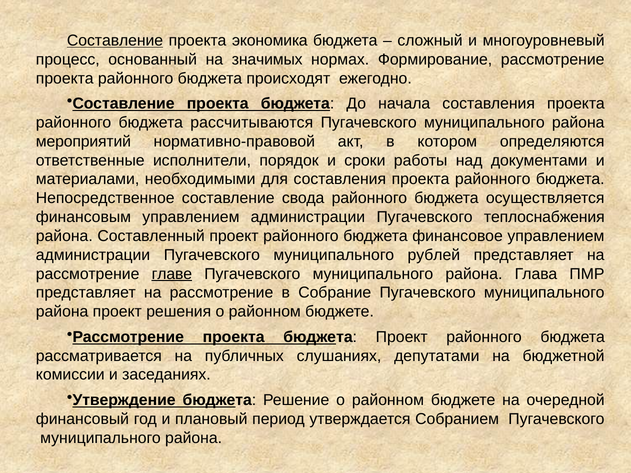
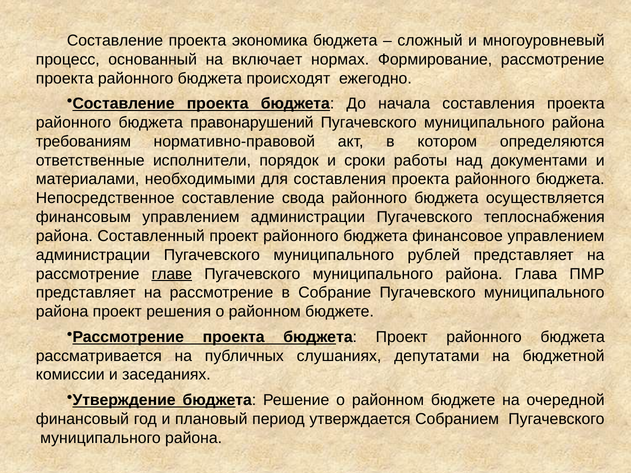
Составление at (115, 41) underline: present -> none
значимых: значимых -> включает
рассчитываются: рассчитываются -> правонарушений
мероприятий: мероприятий -> требованиям
